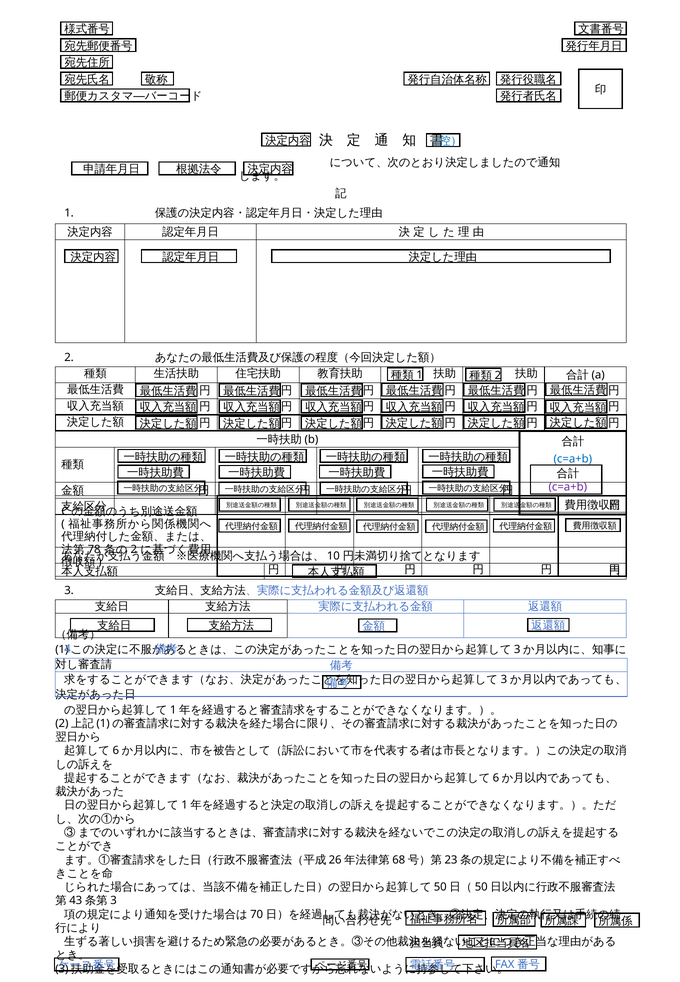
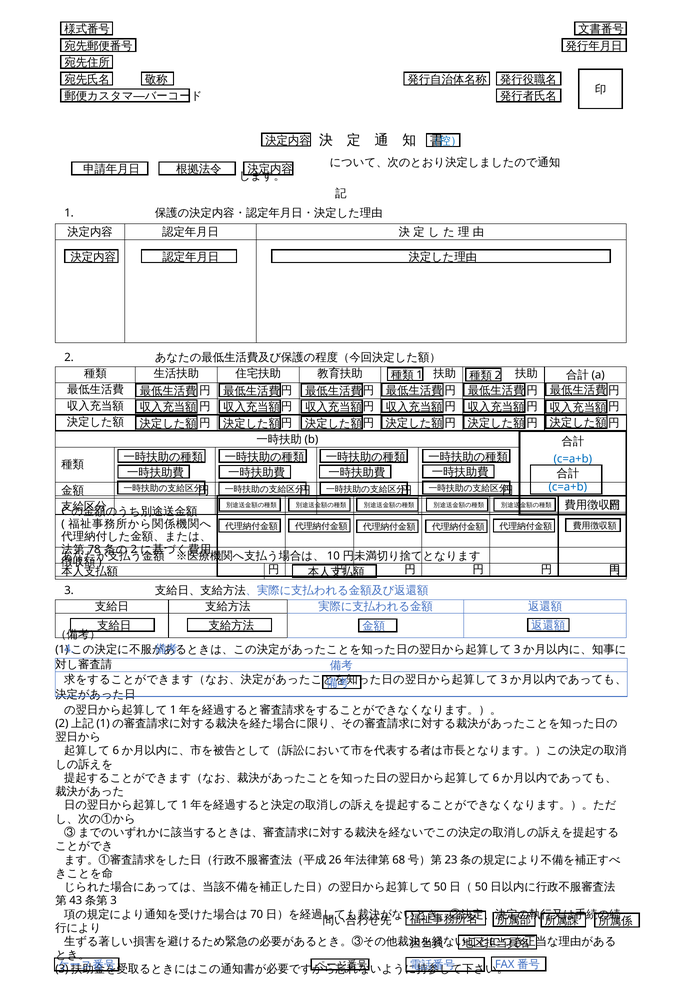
c=a+b at (568, 487) colour: purple -> blue
